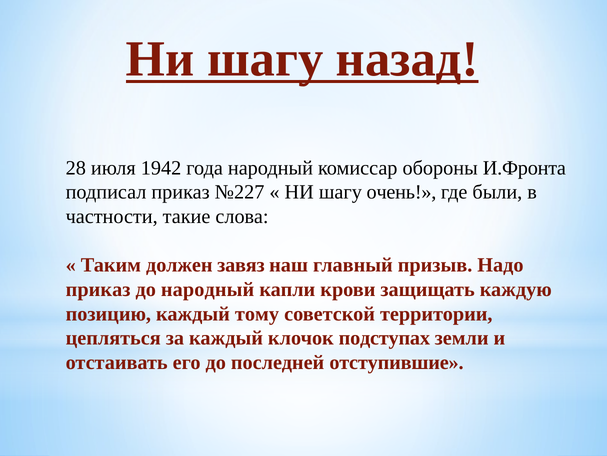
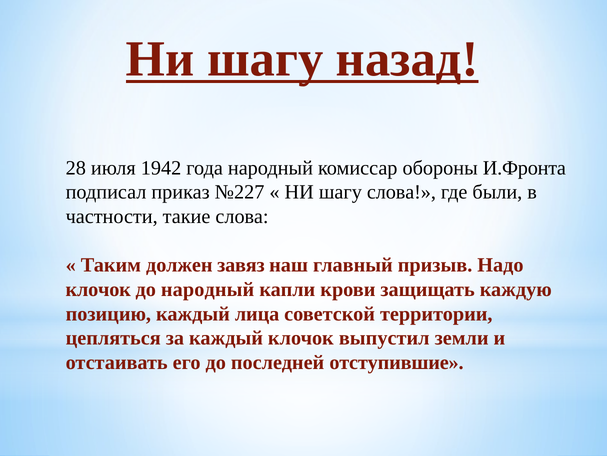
шагу очень: очень -> слова
приказ at (98, 289): приказ -> клочок
тому: тому -> лица
подступах: подступах -> выпустил
